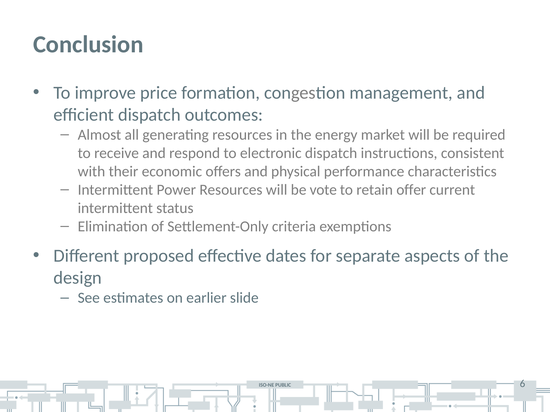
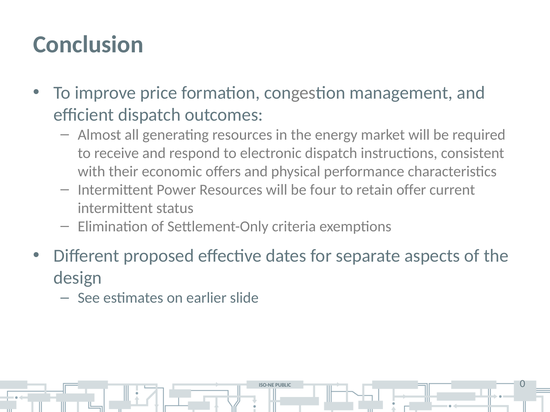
vote: vote -> four
6: 6 -> 0
